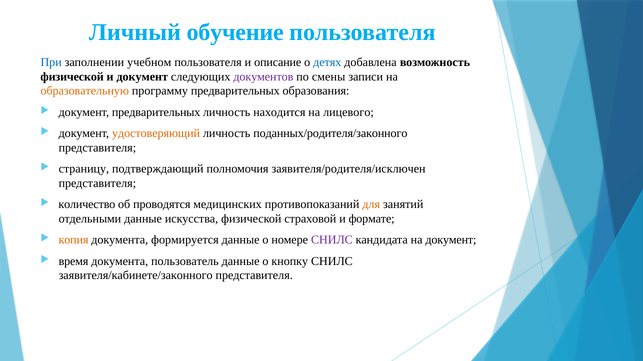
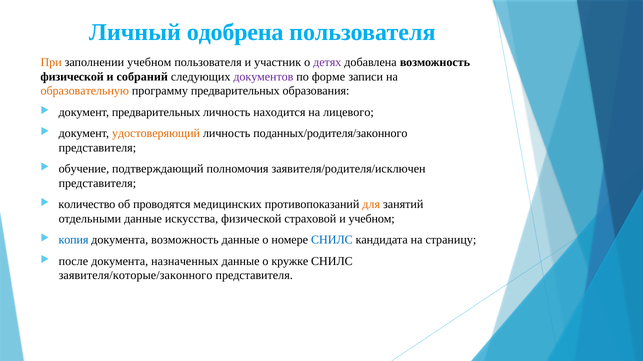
обучение: обучение -> одобрена
При colour: blue -> orange
описание: описание -> участник
детях colour: blue -> purple
и документ: документ -> собраний
смены: смены -> форме
страницу: страницу -> обучение
и формате: формате -> учебном
копия colour: orange -> blue
документа формируется: формируется -> возможность
СНИЛС at (332, 240) colour: purple -> blue
на документ: документ -> страницу
время: время -> после
пользователь: пользователь -> назначенных
кнопку: кнопку -> кружке
заявителя/кабинете/законного: заявителя/кабинете/законного -> заявителя/которые/законного
